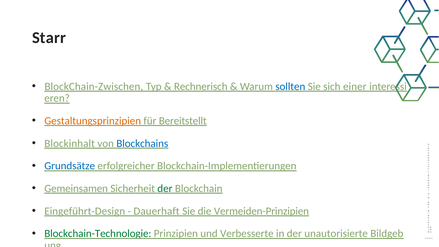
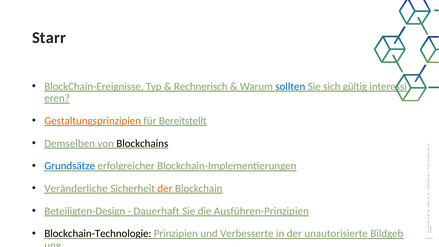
BlockChain-Zwischen: BlockChain-Zwischen -> BlockChain-Ereignisse
einer: einer -> gültig
Blockinhalt: Blockinhalt -> Demselben
Blockchains colour: blue -> black
Gemeinsamen: Gemeinsamen -> Veränderliche
der at (165, 188) colour: green -> orange
Eingeführt-Design: Eingeführt-Design -> Beteiligten-Design
Vermeiden-Prinzipien: Vermeiden-Prinzipien -> Ausführen-Prinzipien
Blockchain-Technologie colour: green -> black
